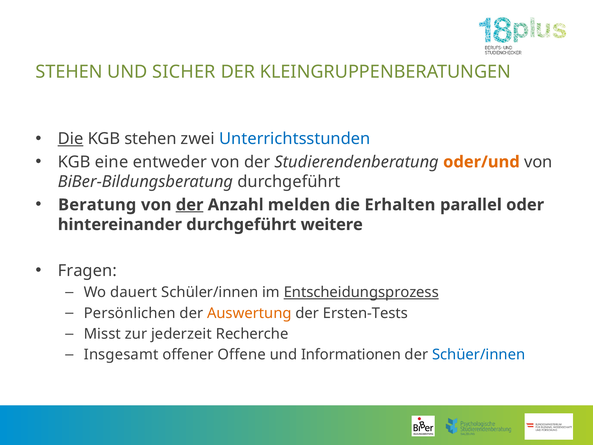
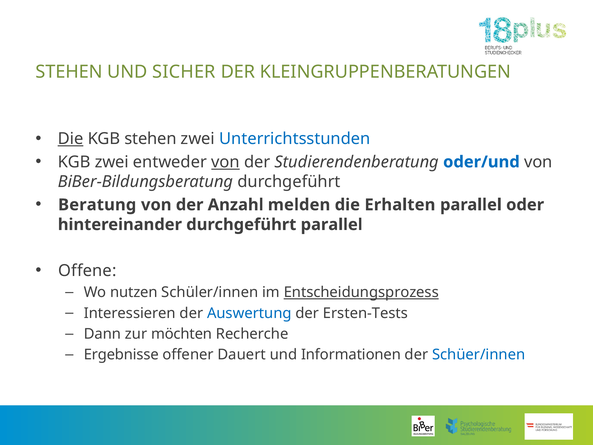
KGB eine: eine -> zwei
von at (225, 162) underline: none -> present
oder/und colour: orange -> blue
der at (190, 205) underline: present -> none
durchgeführt weitere: weitere -> parallel
Fragen: Fragen -> Offene
dauert: dauert -> nutzen
Persönlichen: Persönlichen -> Interessieren
Auswertung colour: orange -> blue
Misst: Misst -> Dann
jederzeit: jederzeit -> möchten
Insgesamt: Insgesamt -> Ergebnisse
Offene: Offene -> Dauert
